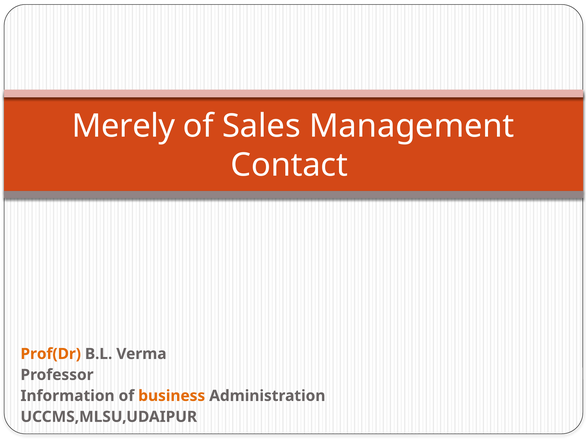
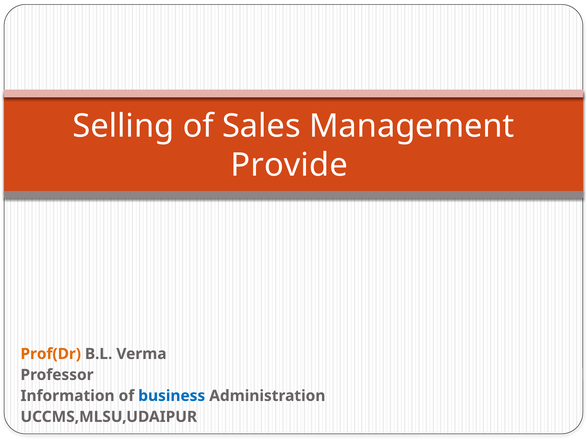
Merely: Merely -> Selling
Contact: Contact -> Provide
business colour: orange -> blue
